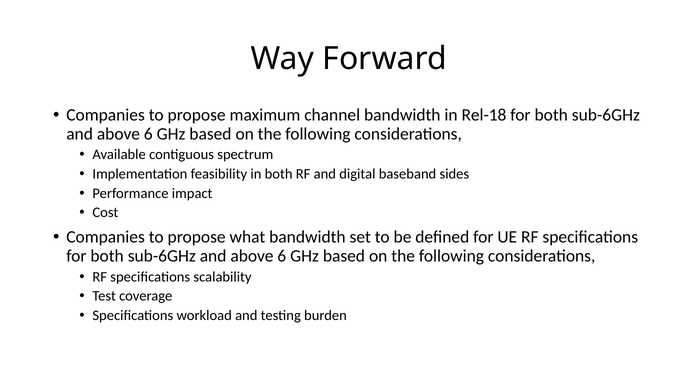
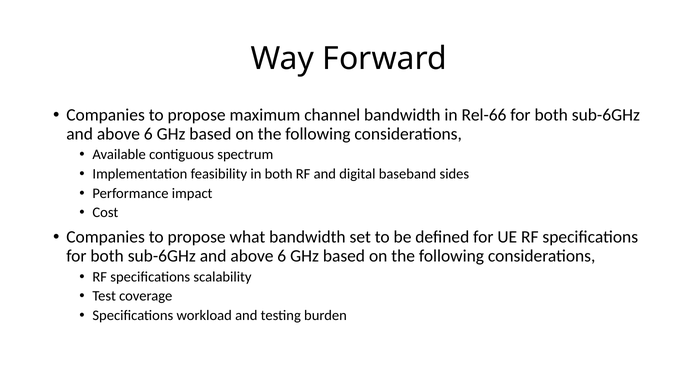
Rel-18: Rel-18 -> Rel-66
